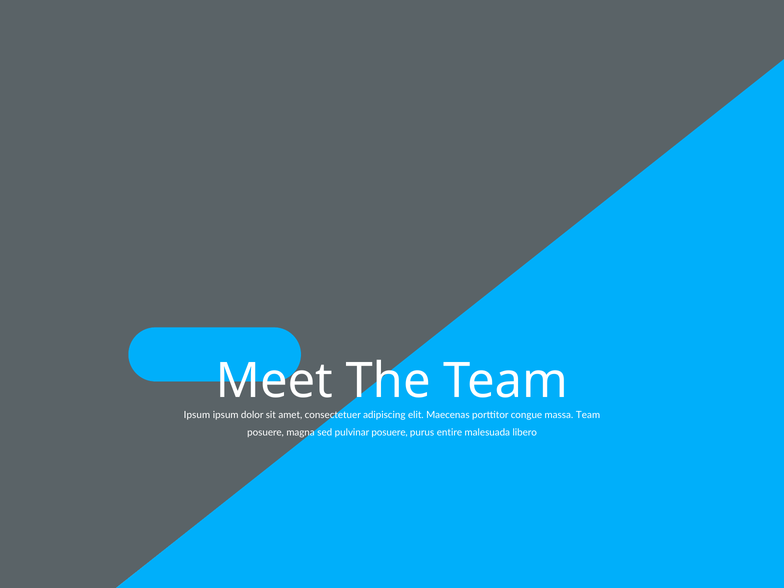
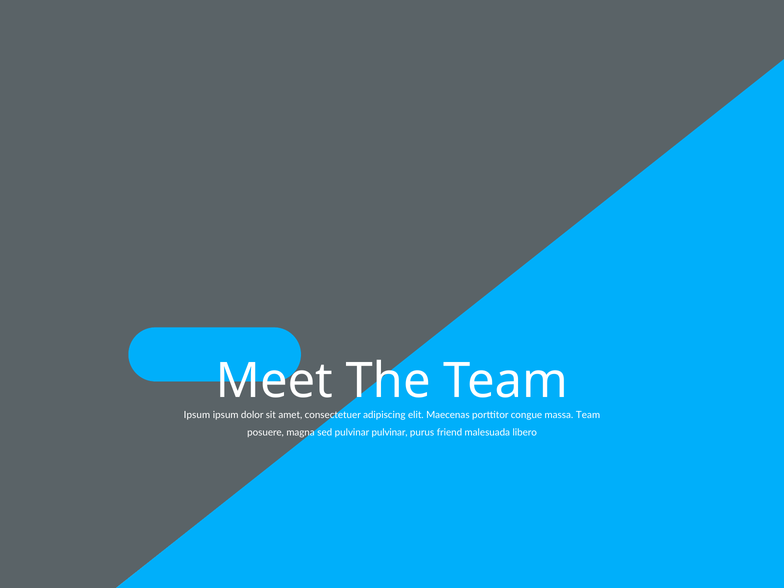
pulvinar posuere: posuere -> pulvinar
entire: entire -> friend
